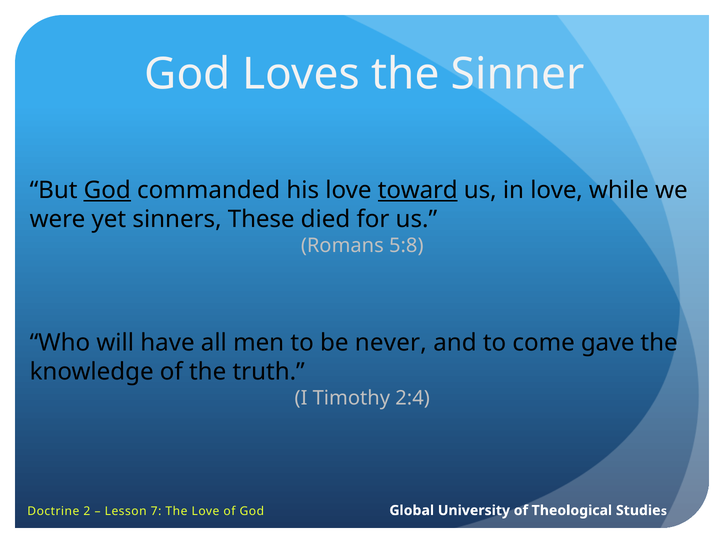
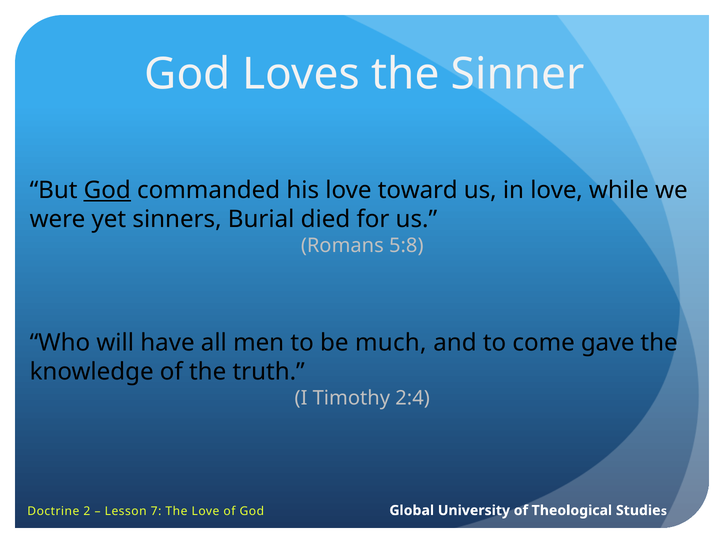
toward underline: present -> none
These: These -> Burial
never: never -> much
